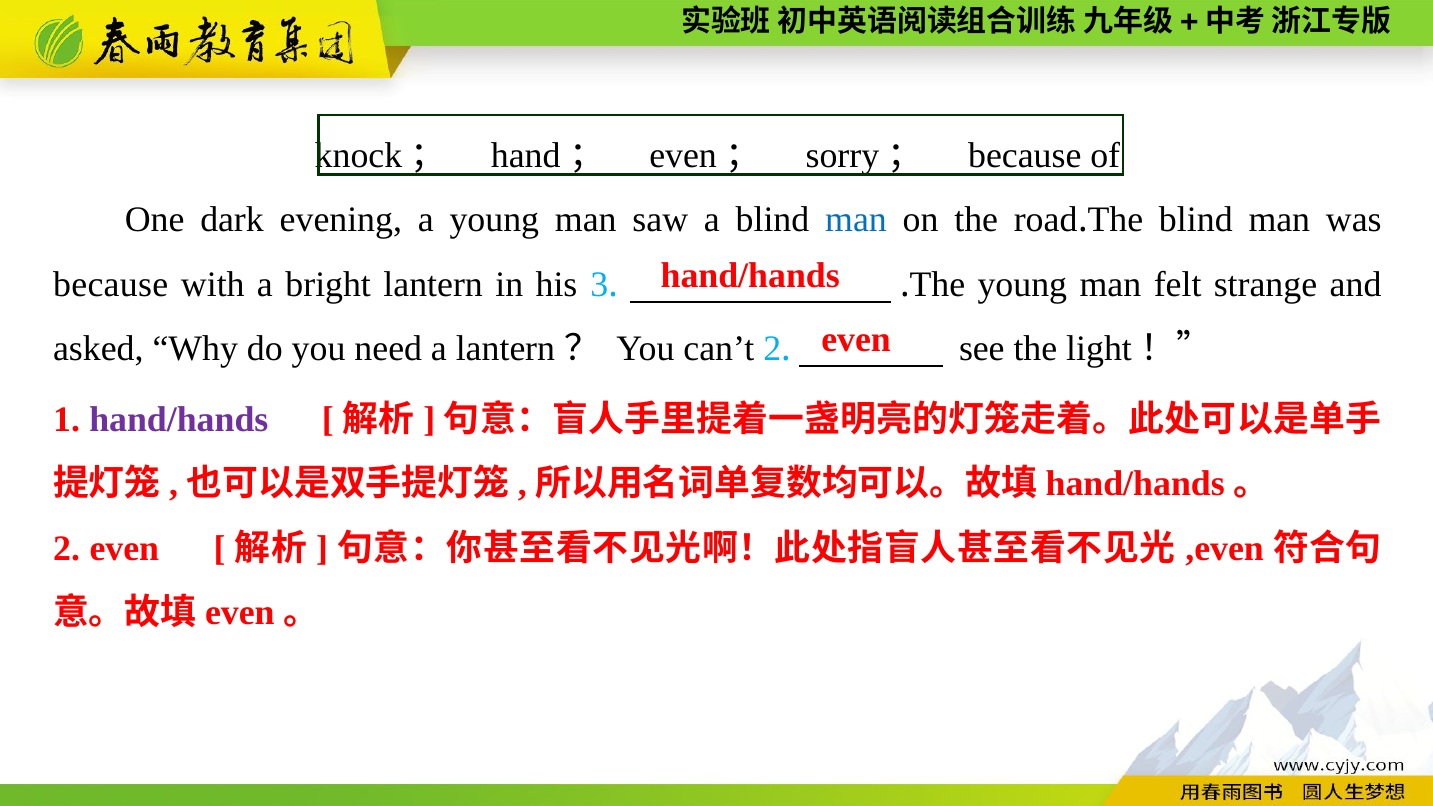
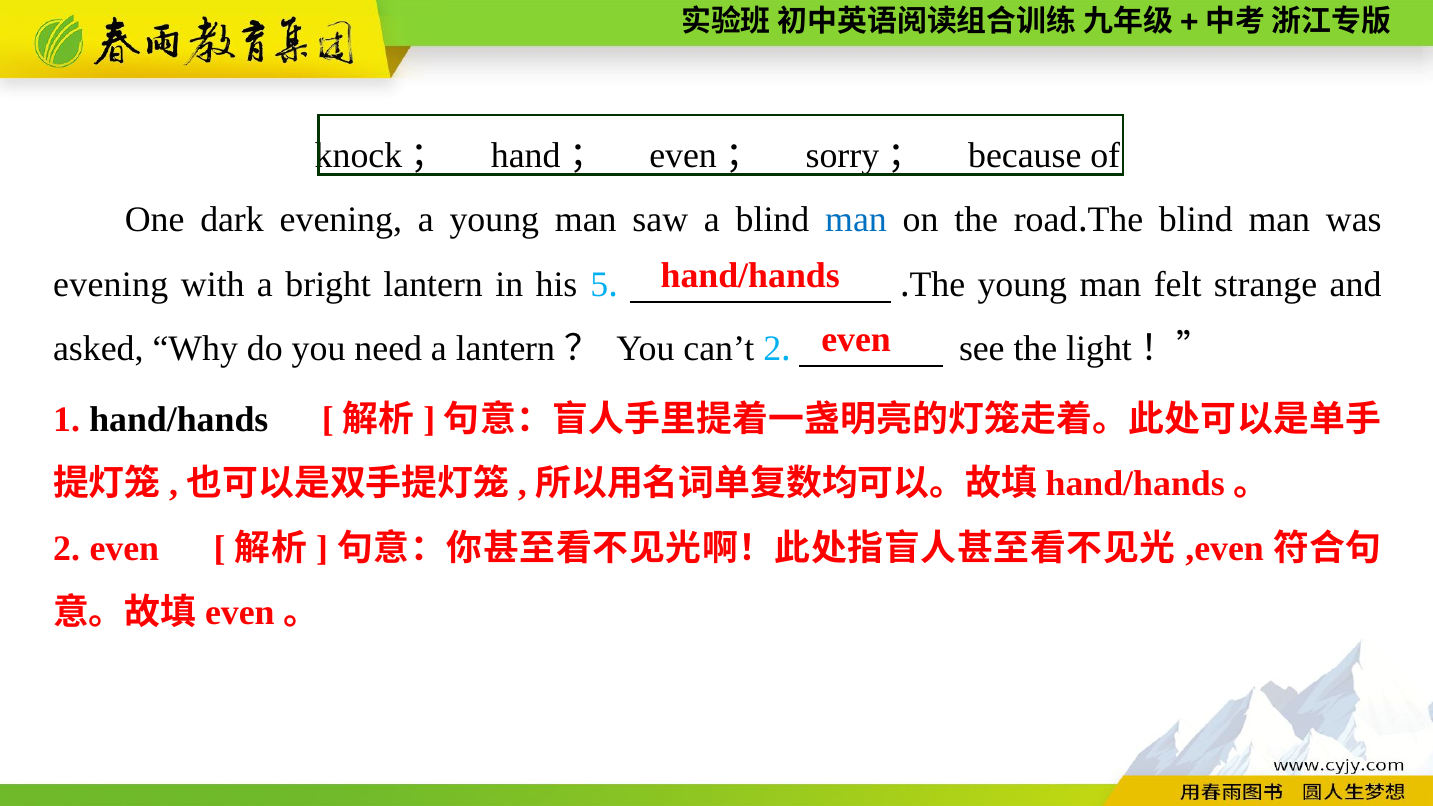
because at (111, 285): because -> evening
3: 3 -> 5
hand/hands at (179, 419) colour: purple -> black
